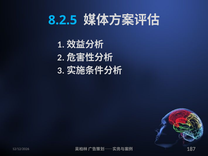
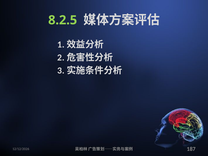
8.2.5 colour: light blue -> light green
